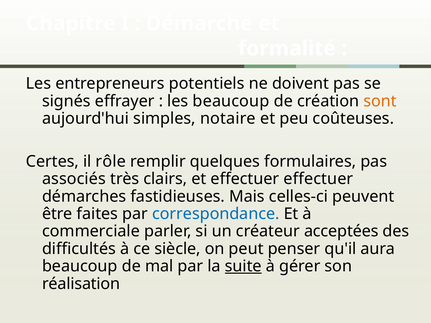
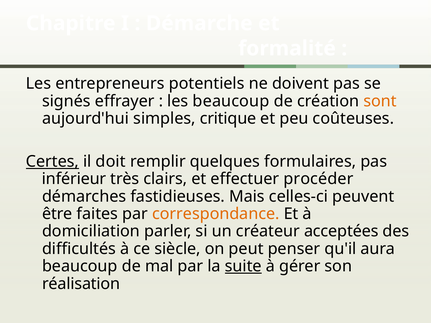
notaire: notaire -> critique
Certes underline: none -> present
rôle: rôle -> doit
associés: associés -> inférieur
effectuer effectuer: effectuer -> procéder
correspondance colour: blue -> orange
commerciale: commerciale -> domiciliation
